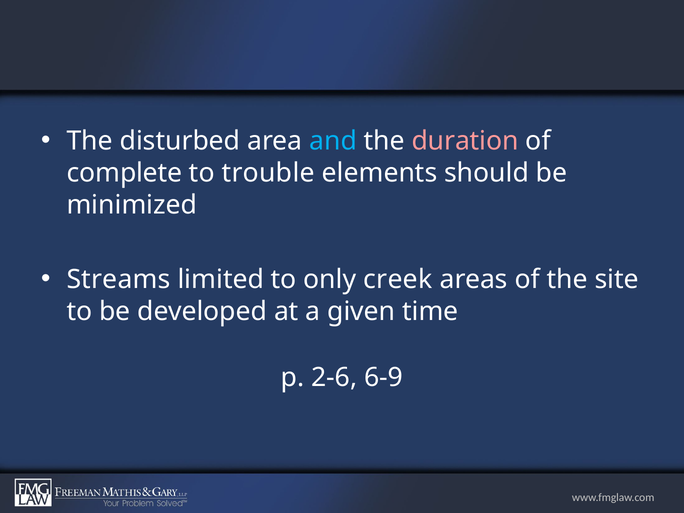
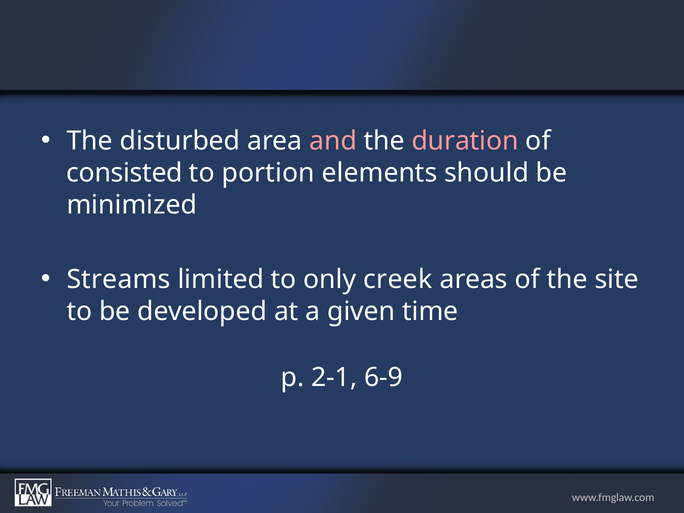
and colour: light blue -> pink
complete: complete -> consisted
trouble: trouble -> portion
2-6: 2-6 -> 2-1
